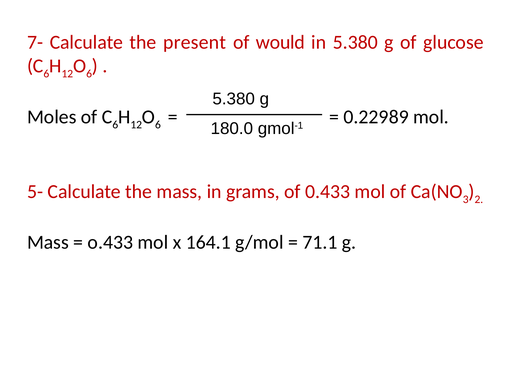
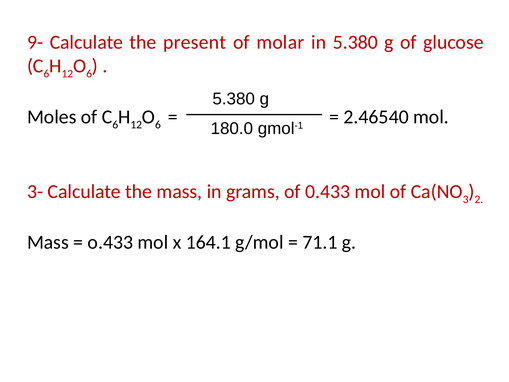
7-: 7- -> 9-
would: would -> molar
0.22989: 0.22989 -> 2.46540
5-: 5- -> 3-
